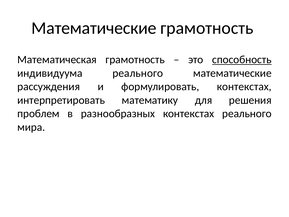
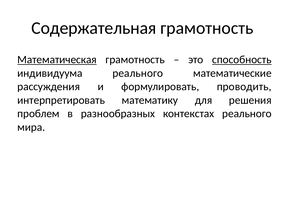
Математические at (94, 28): Математические -> Содержательная
Математическая underline: none -> present
формулировать контекстах: контекстах -> проводить
